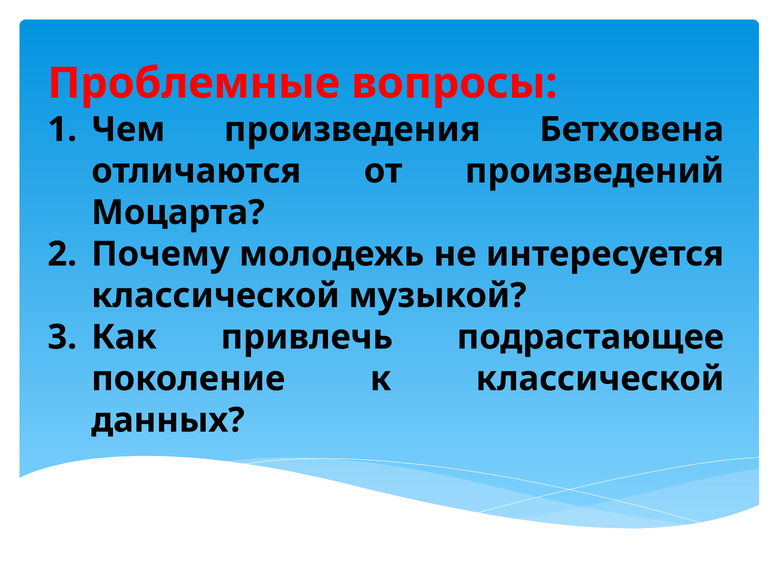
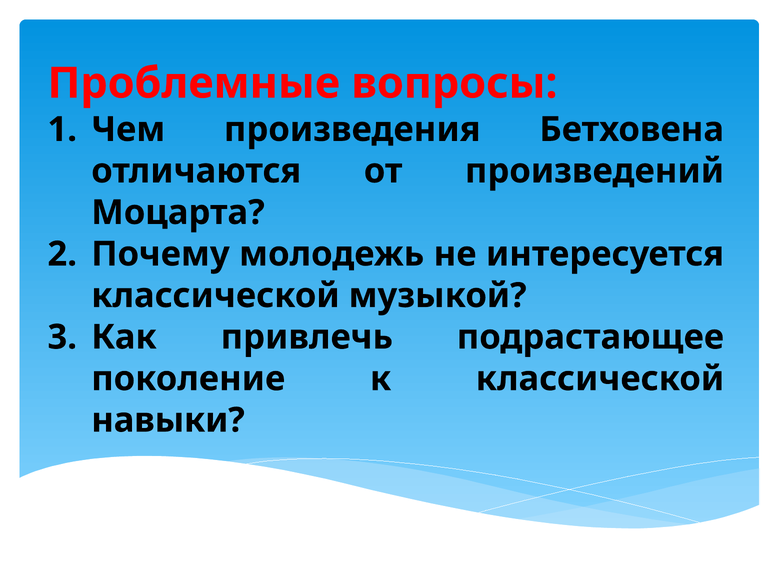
данных: данных -> навыки
